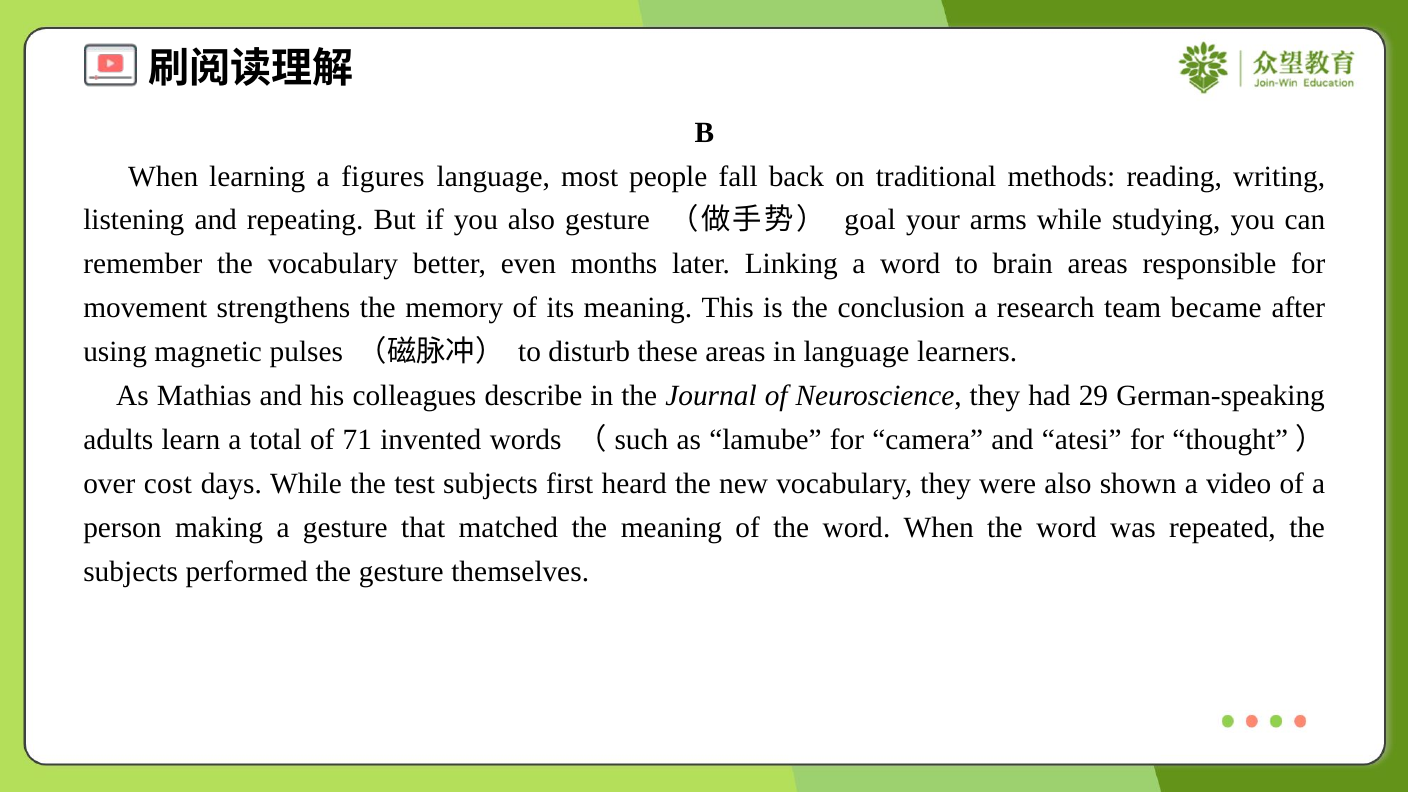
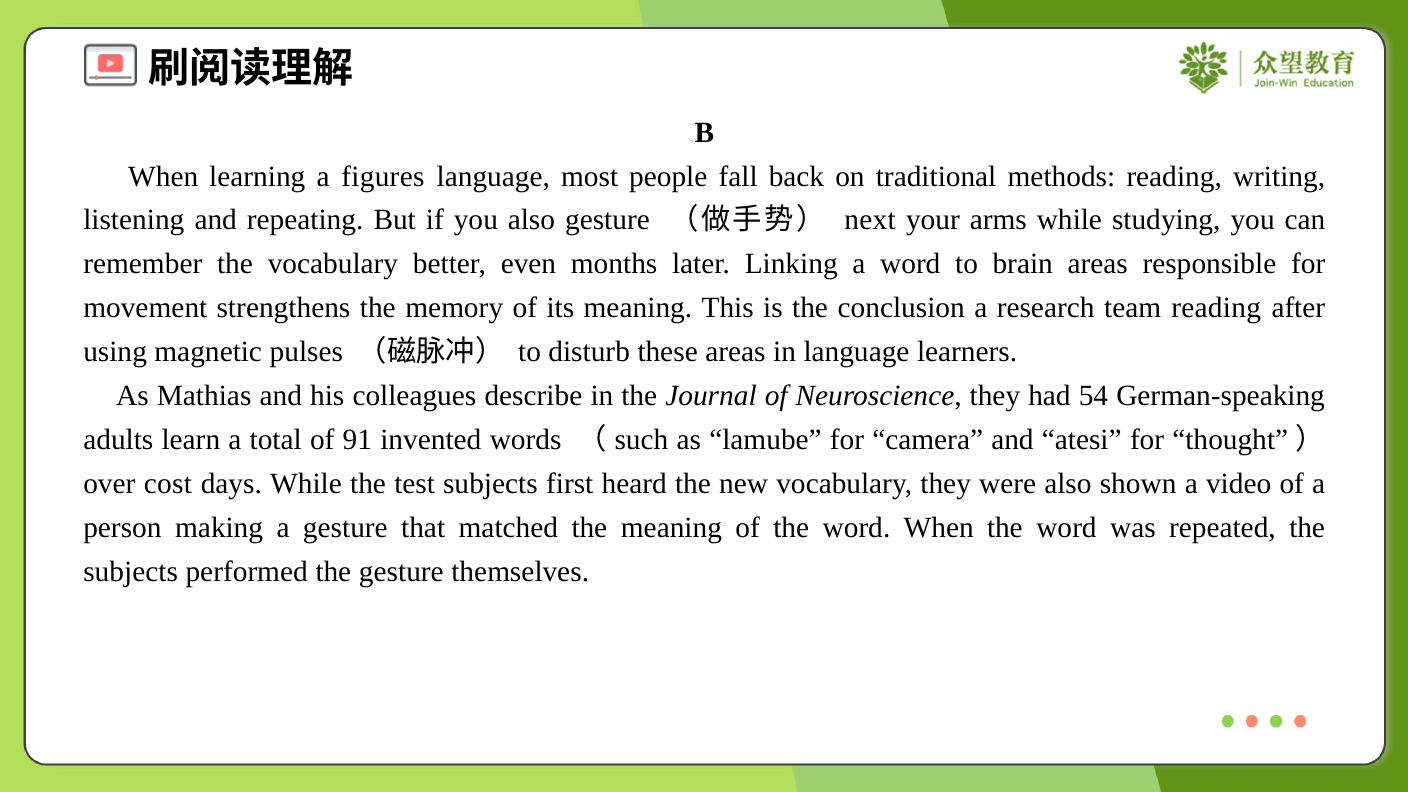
goal: goal -> next
team became: became -> reading
29: 29 -> 54
71: 71 -> 91
